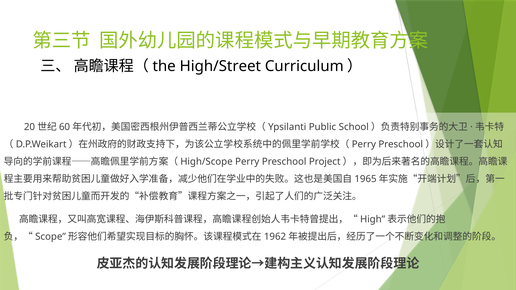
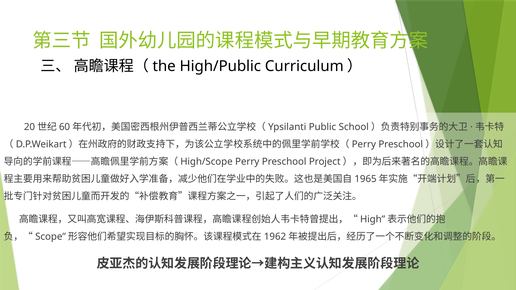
High/Street: High/Street -> High/Public
